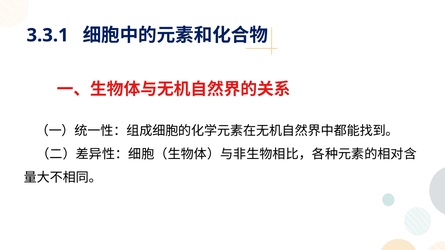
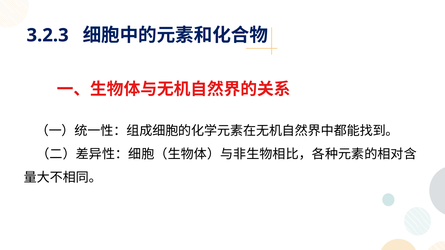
3.3.1: 3.3.1 -> 3.2.3
